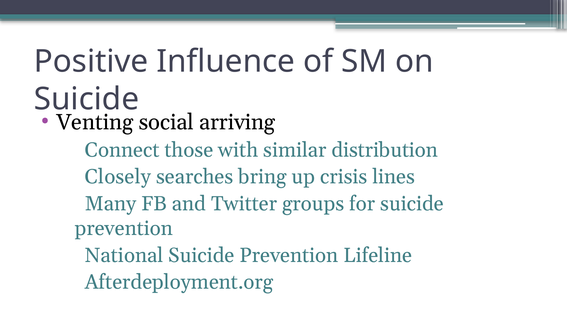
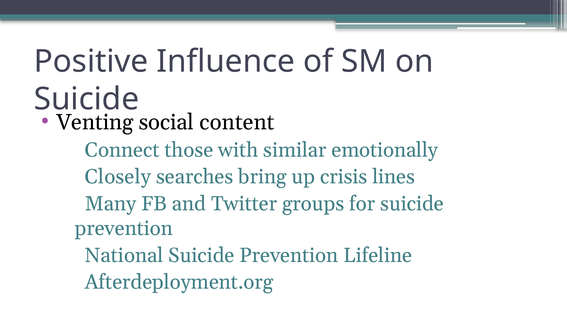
arriving: arriving -> content
distribution: distribution -> emotionally
